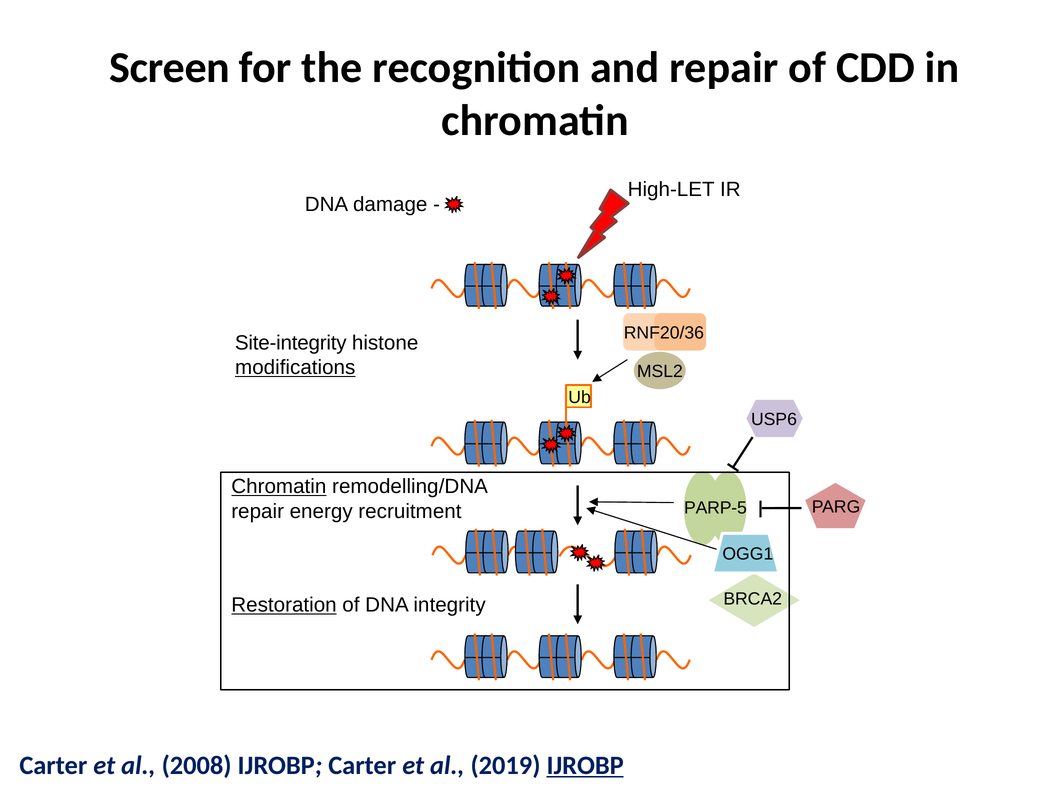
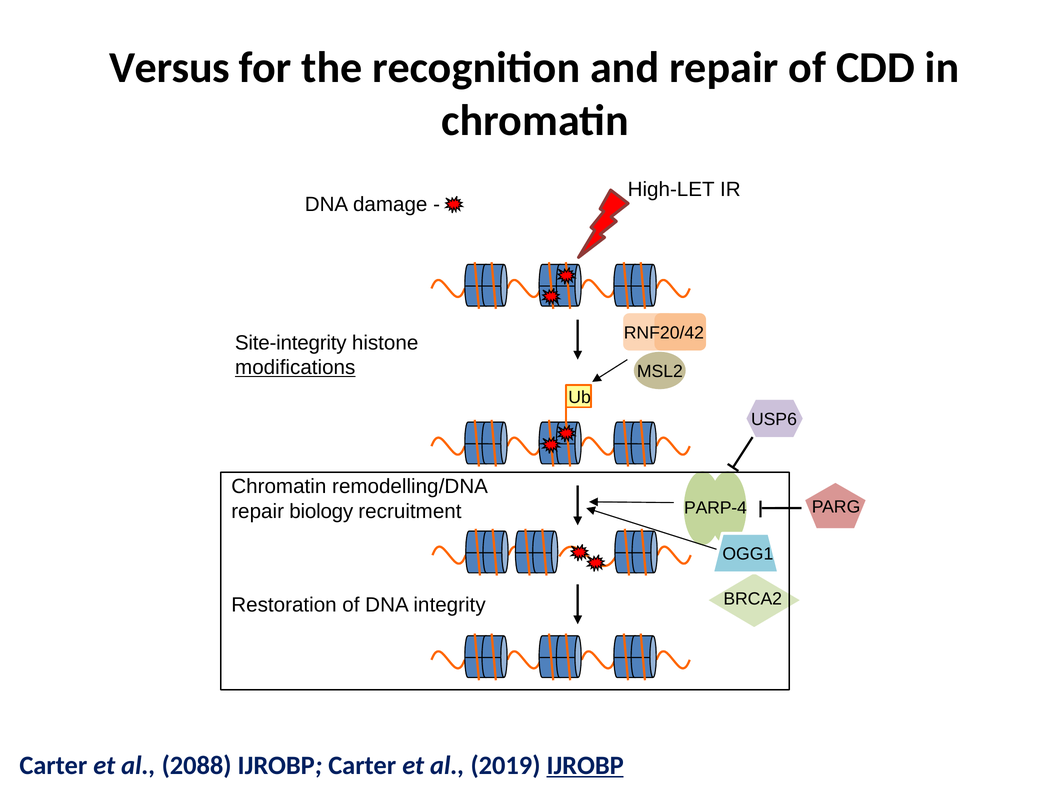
Screen: Screen -> Versus
RNF20/36: RNF20/36 -> RNF20/42
Chromatin at (279, 487) underline: present -> none
PARP-5: PARP-5 -> PARP-4
energy: energy -> biology
Restoration underline: present -> none
2008: 2008 -> 2088
